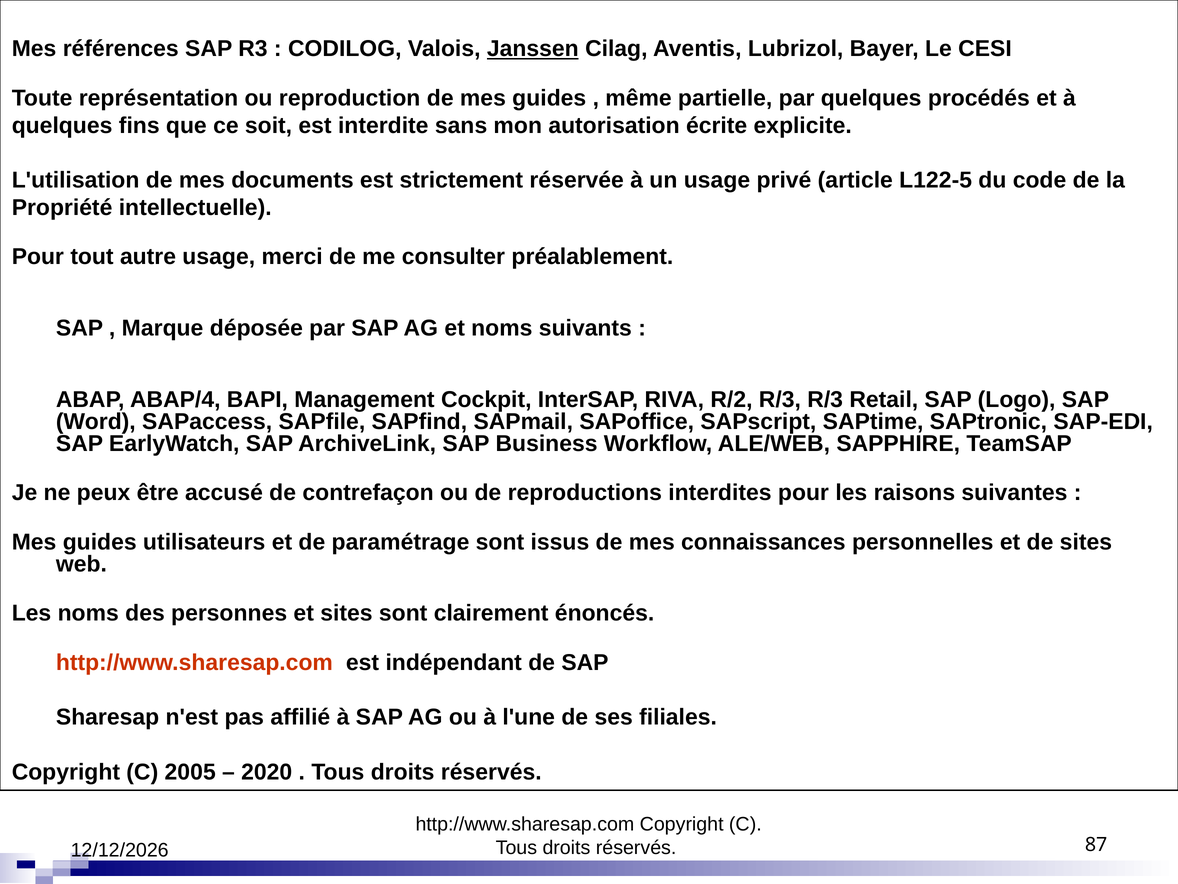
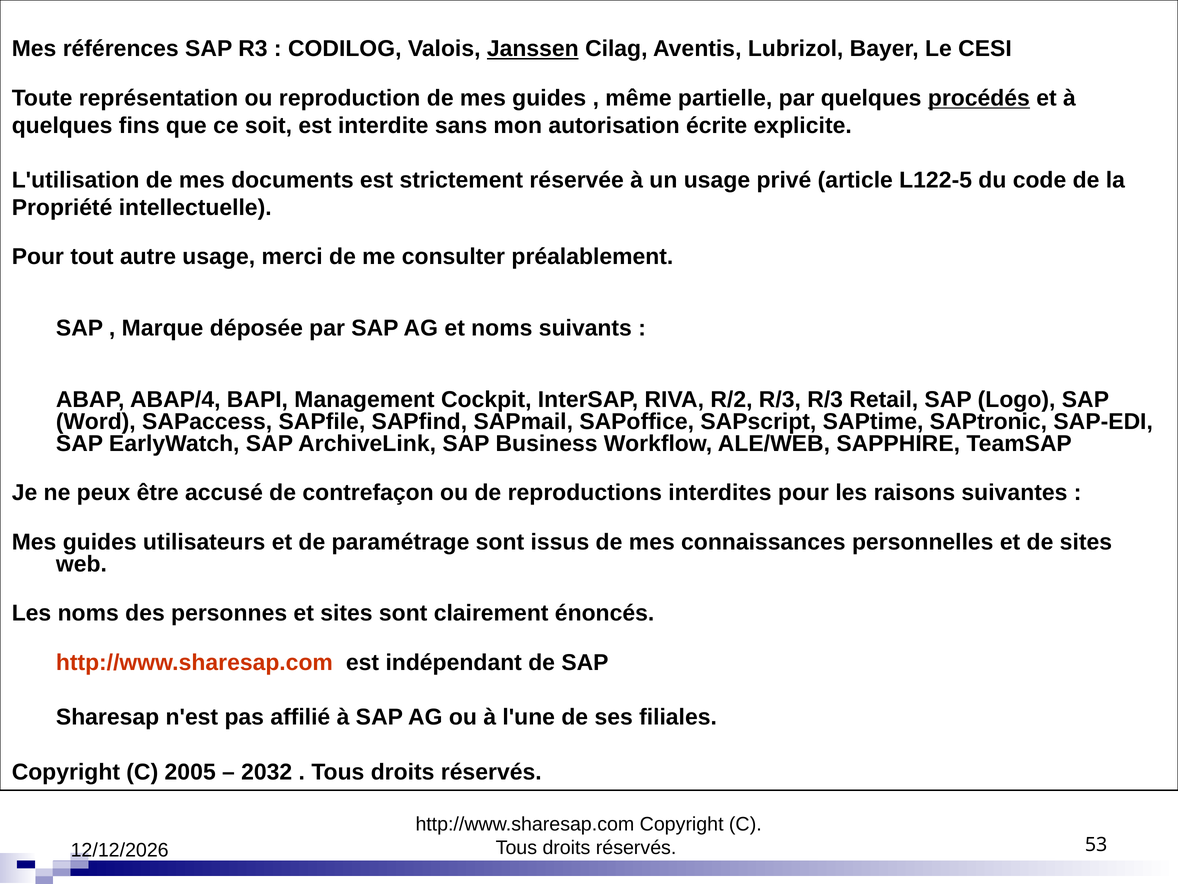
procédés underline: none -> present
2020: 2020 -> 2032
87: 87 -> 53
